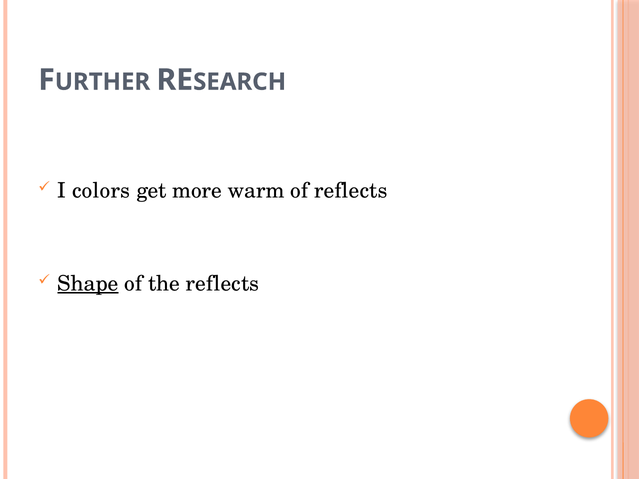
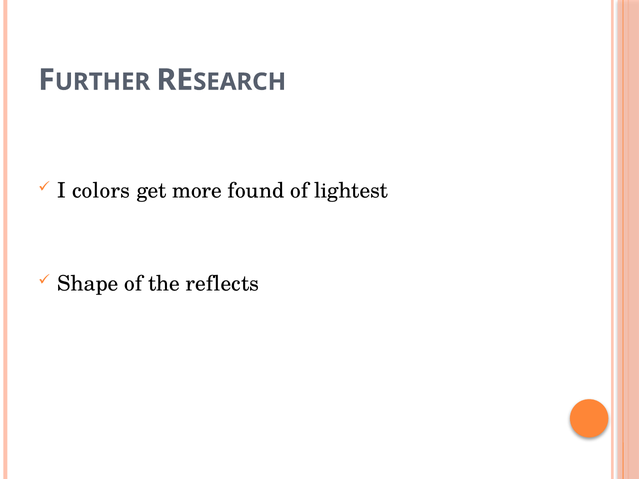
warm: warm -> found
of reflects: reflects -> lightest
Shape underline: present -> none
